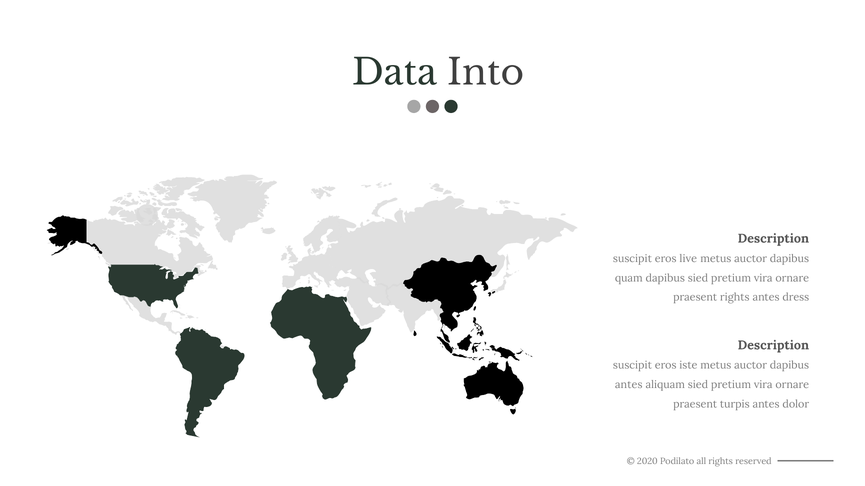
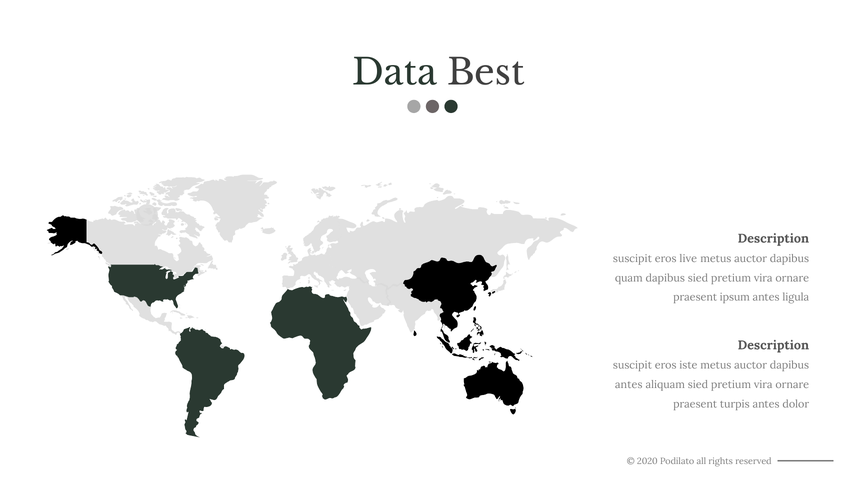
Into: Into -> Best
praesent rights: rights -> ipsum
dress: dress -> ligula
